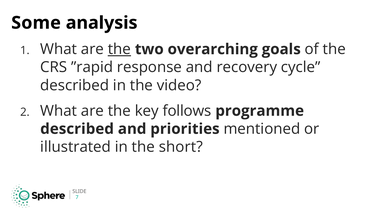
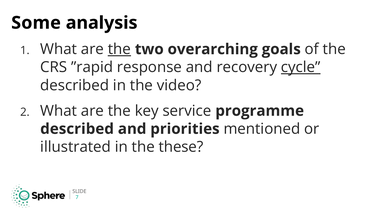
cycle underline: none -> present
follows: follows -> service
short: short -> these
